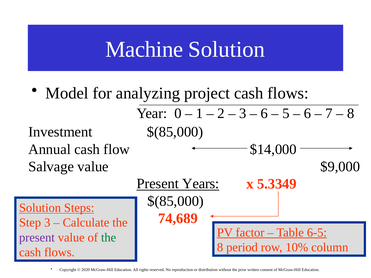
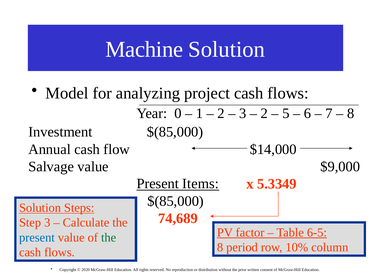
6 at (264, 114): 6 -> 2
Years: Years -> Items
present at (37, 238) colour: purple -> blue
